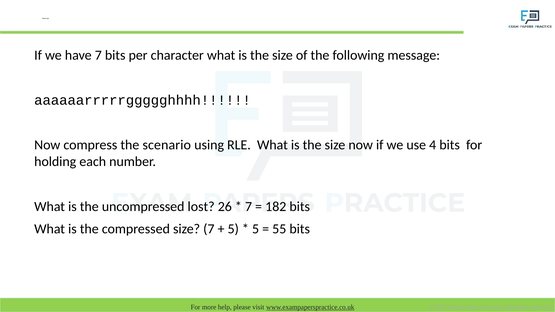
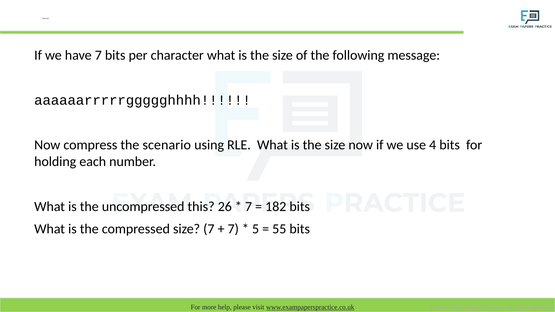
lost: lost -> this
5 at (233, 229): 5 -> 7
